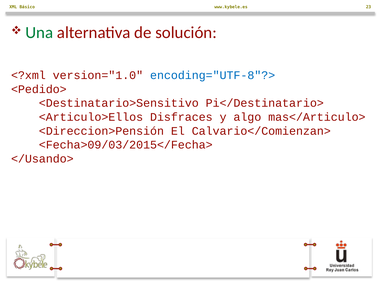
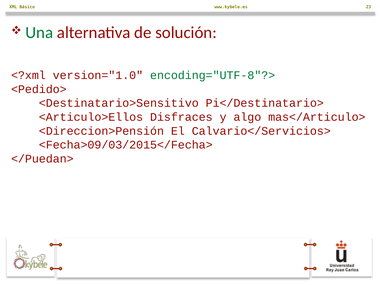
encoding="UTF-8"?> colour: blue -> green
Calvario</Comienzan>: Calvario</Comienzan> -> Calvario</Servicios>
</Usando>: </Usando> -> </Puedan>
